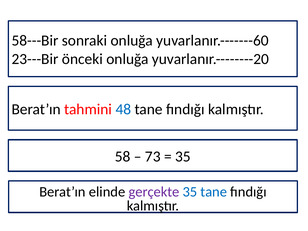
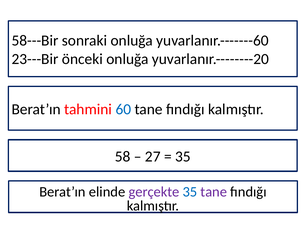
48: 48 -> 60
73: 73 -> 27
tane at (214, 192) colour: blue -> purple
